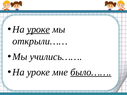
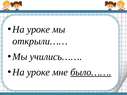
уроке at (38, 29) underline: present -> none
